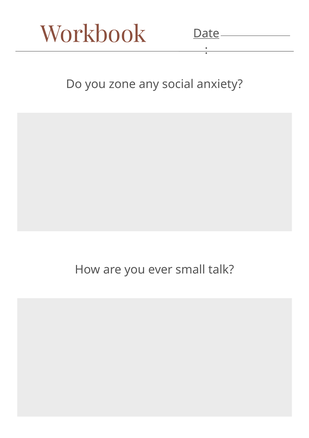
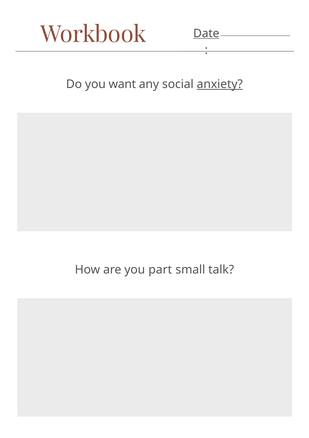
zone: zone -> want
anxiety underline: none -> present
ever: ever -> part
